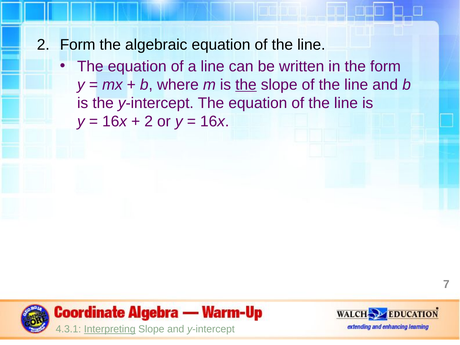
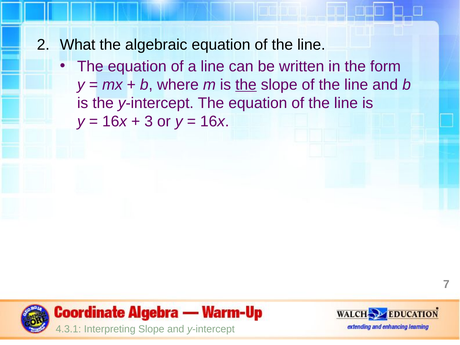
Form at (78, 45): Form -> What
2 at (149, 122): 2 -> 3
Interpreting underline: present -> none
